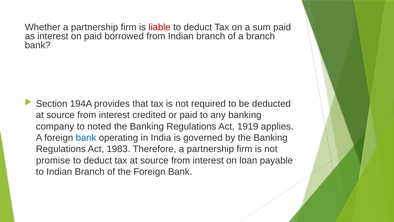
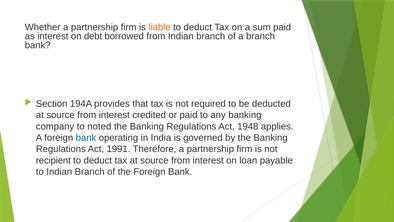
liable colour: red -> orange
on paid: paid -> debt
1919: 1919 -> 1948
1983: 1983 -> 1991
promise: promise -> recipient
